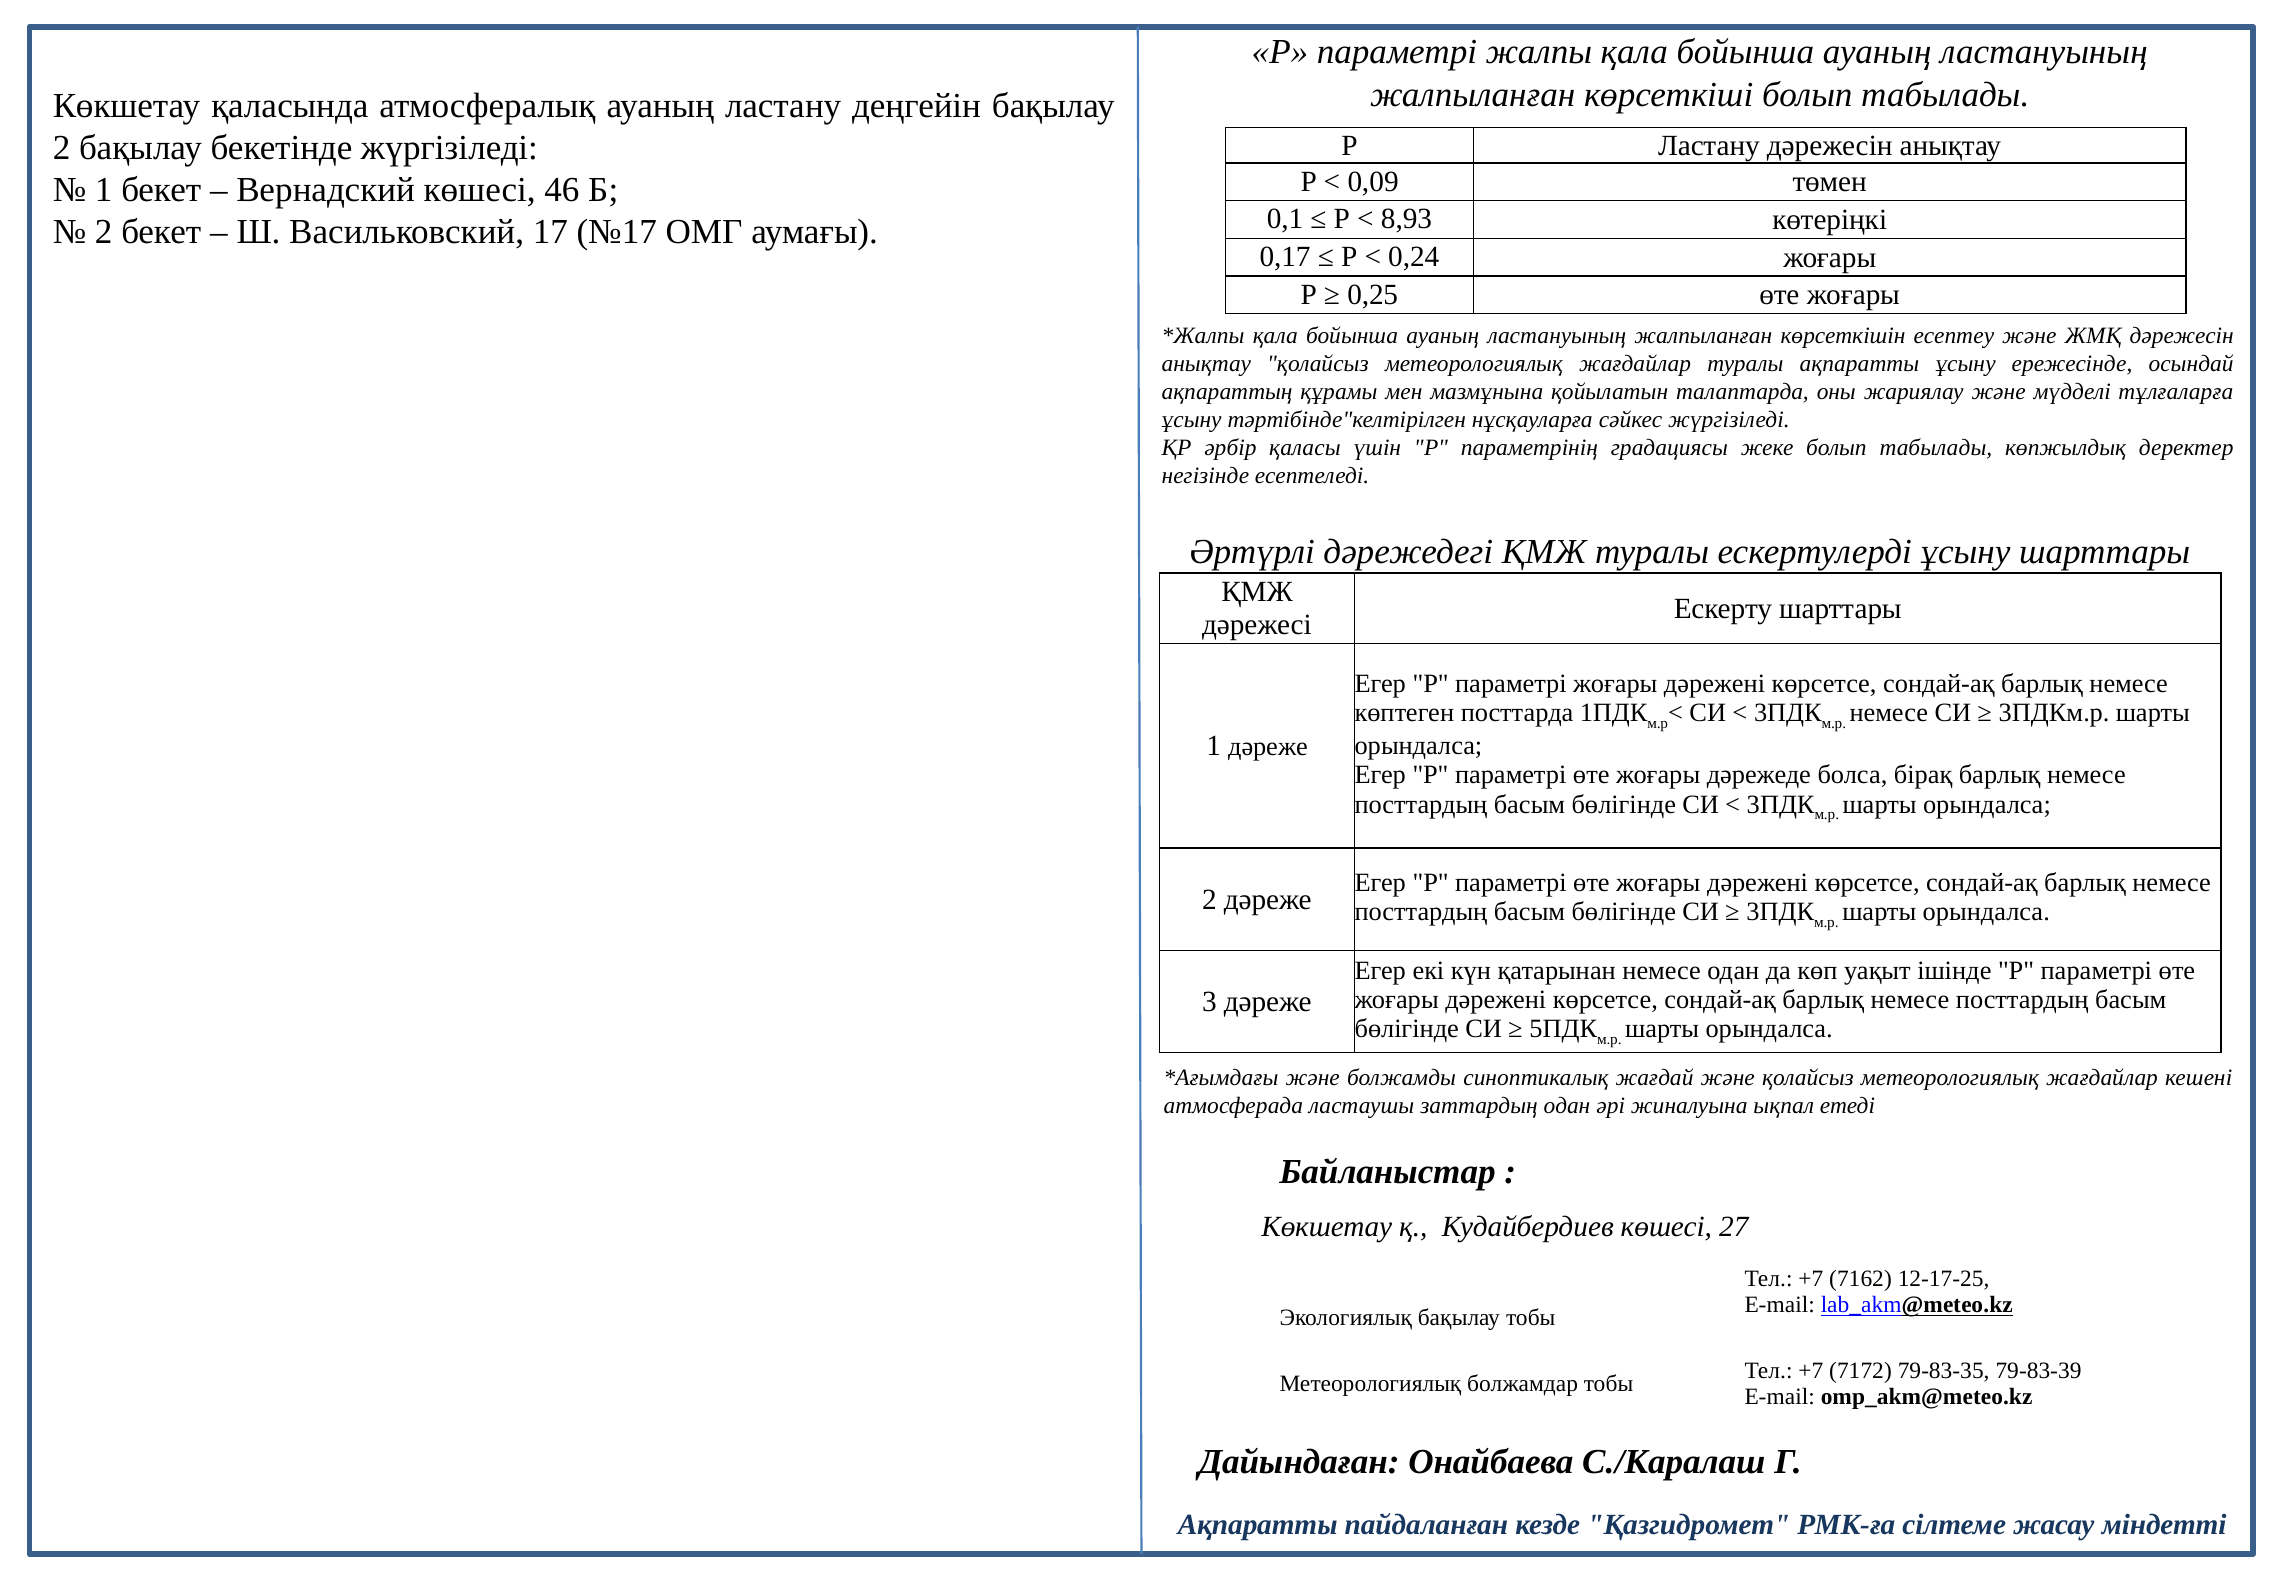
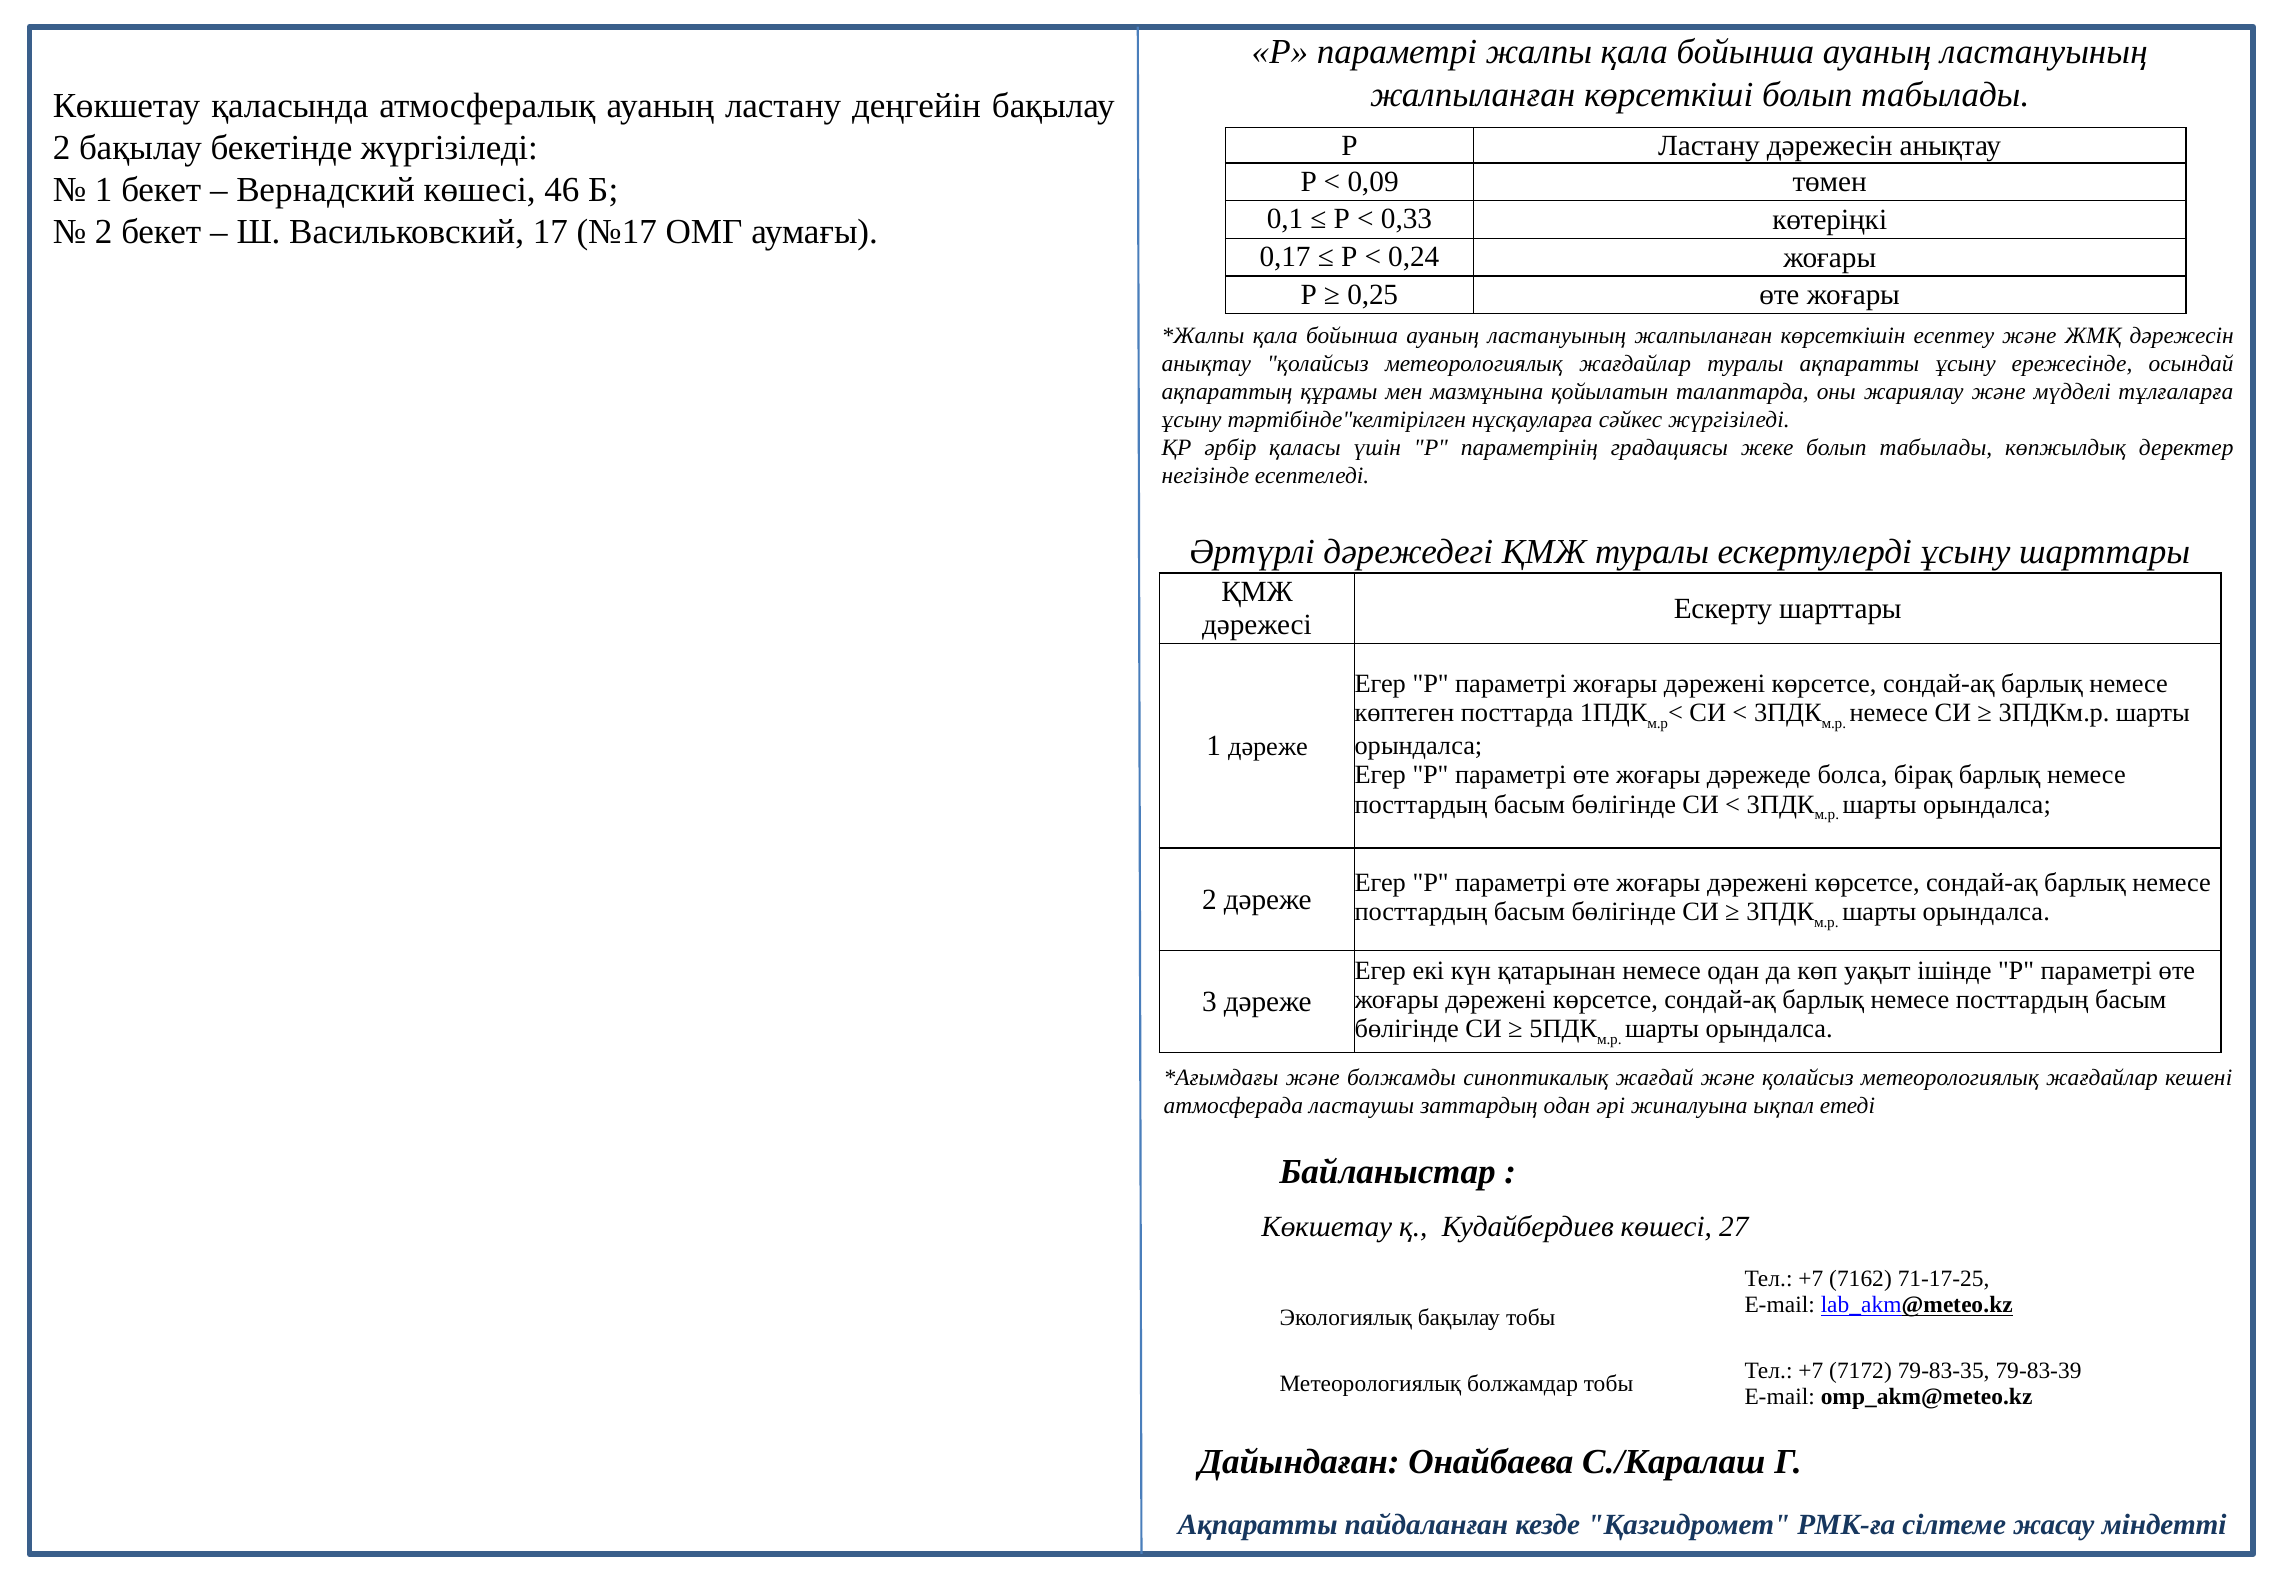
8,93: 8,93 -> 0,33
12-17-25: 12-17-25 -> 71-17-25
